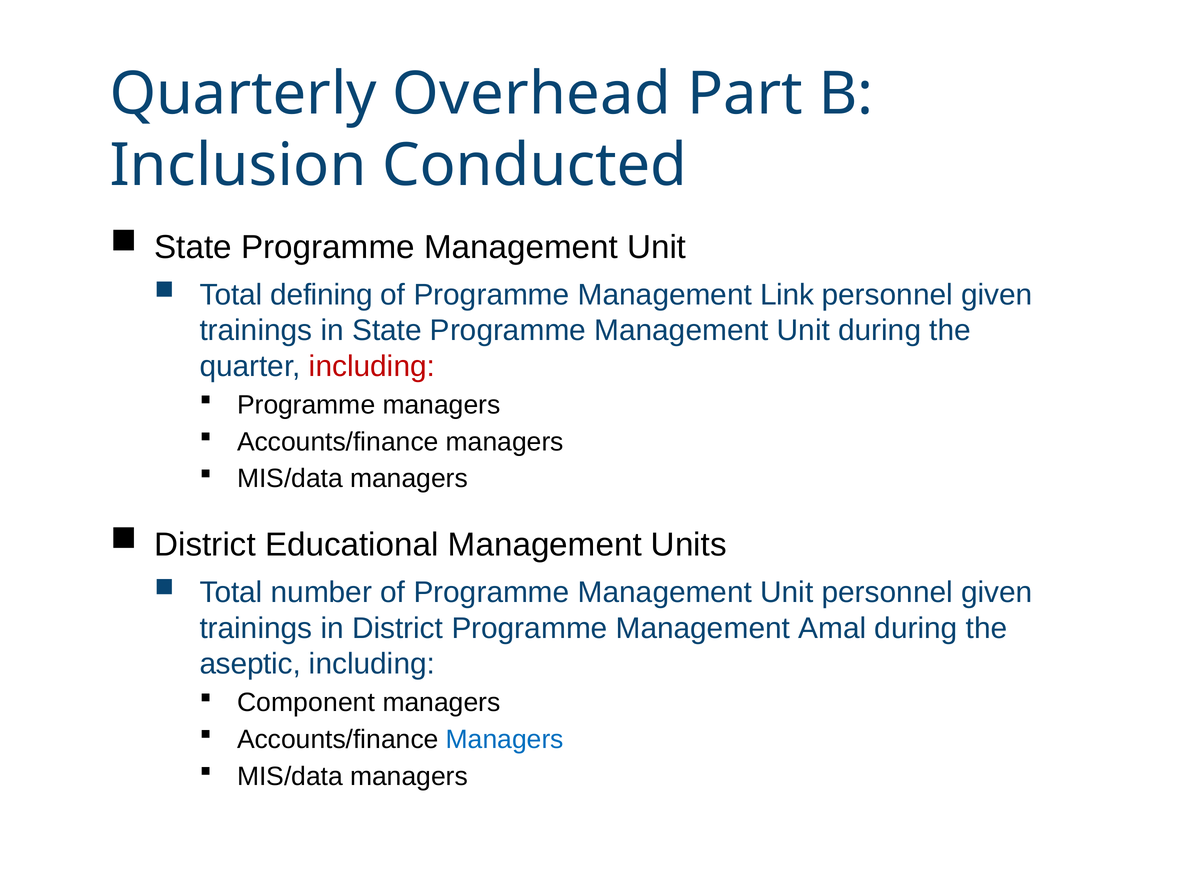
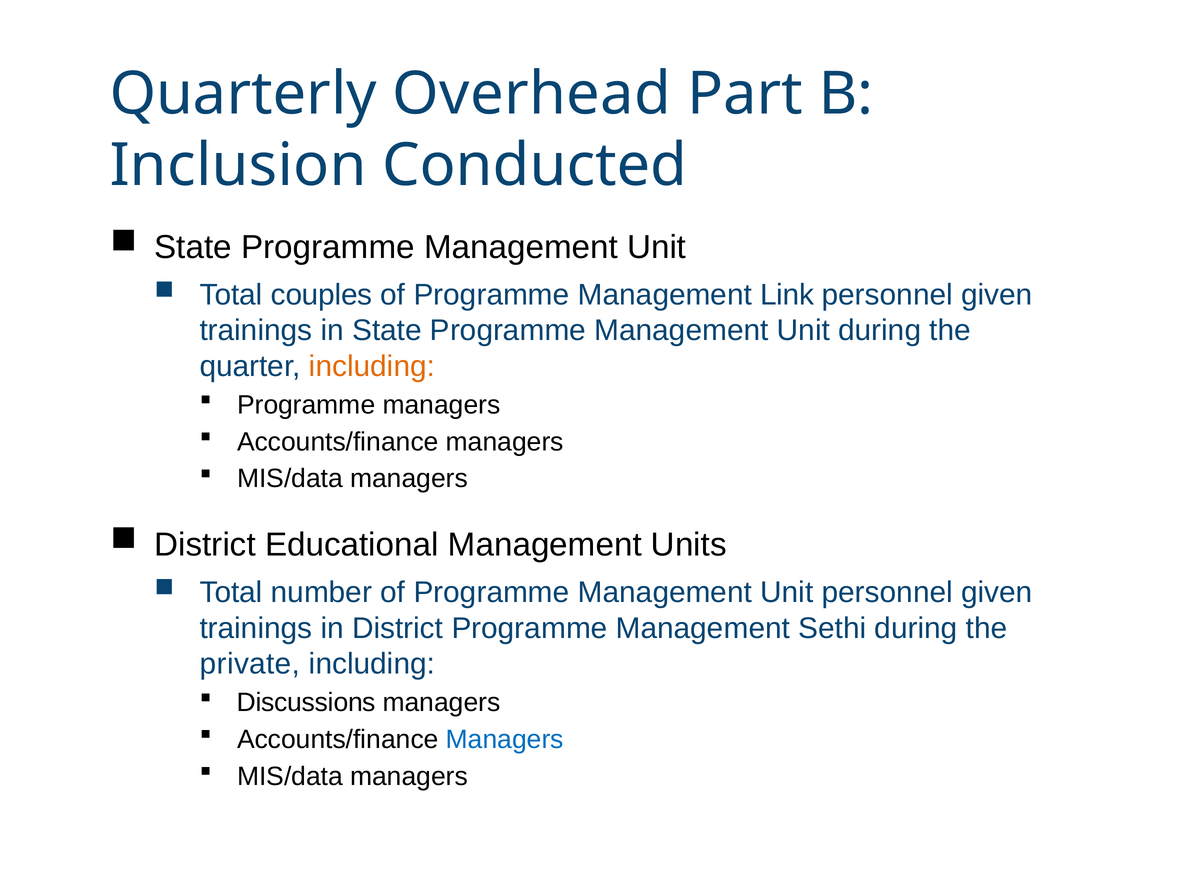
defining: defining -> couples
including at (372, 367) colour: red -> orange
Amal: Amal -> Sethi
aseptic: aseptic -> private
Component: Component -> Discussions
